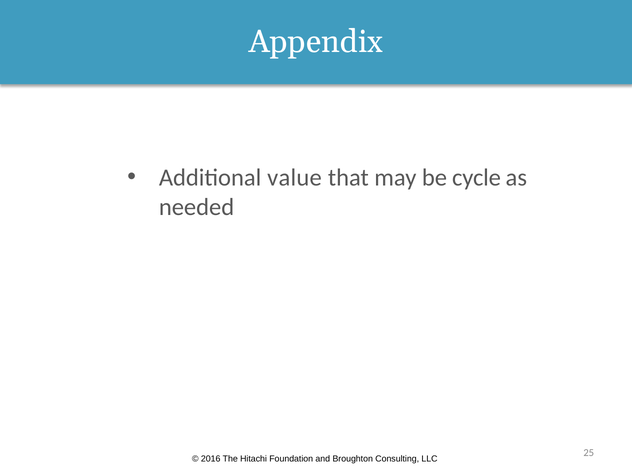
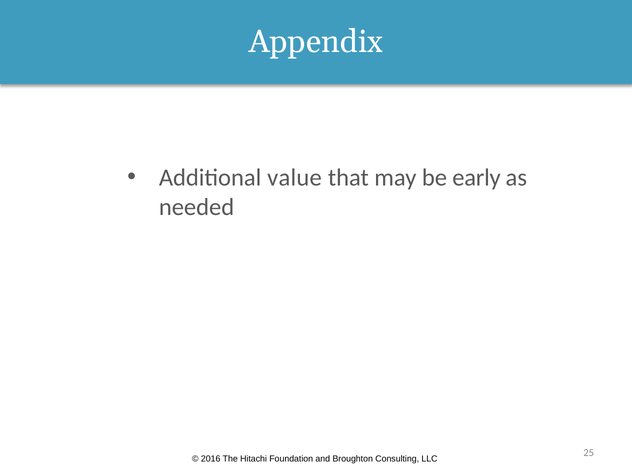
cycle: cycle -> early
